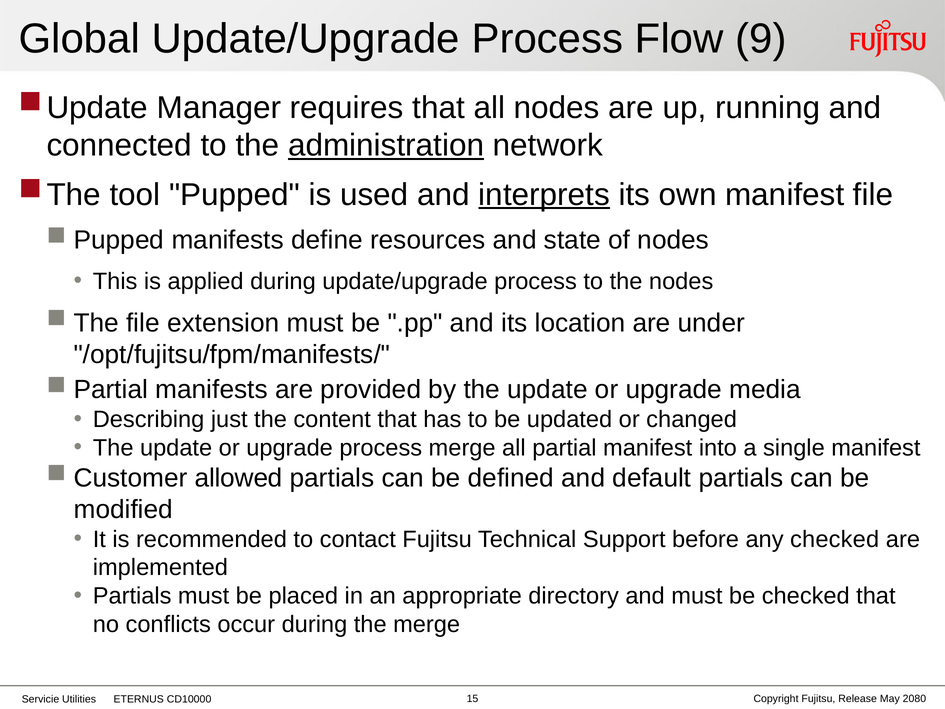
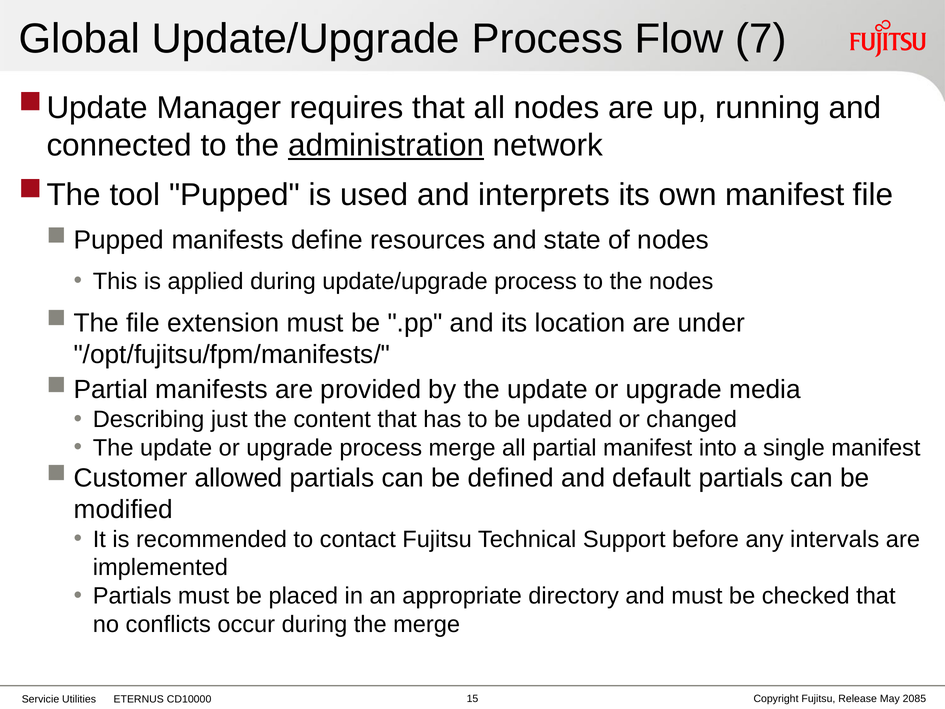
9: 9 -> 7
interprets underline: present -> none
any checked: checked -> intervals
2080: 2080 -> 2085
